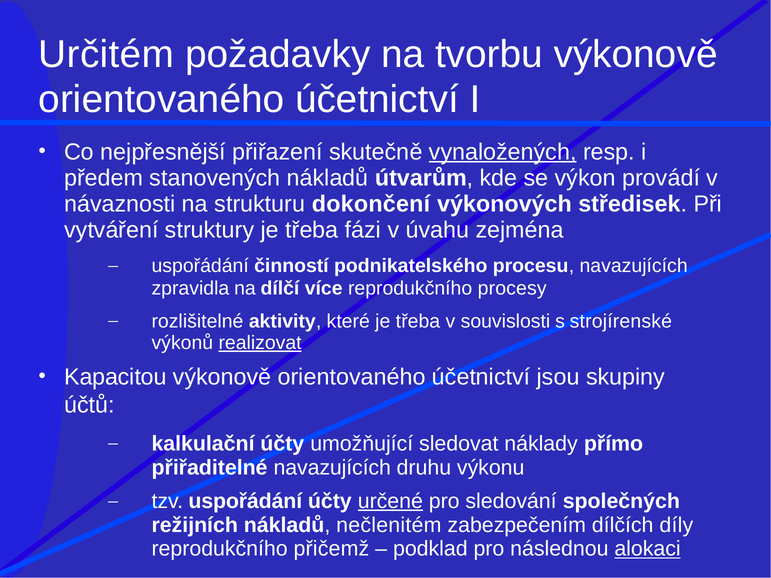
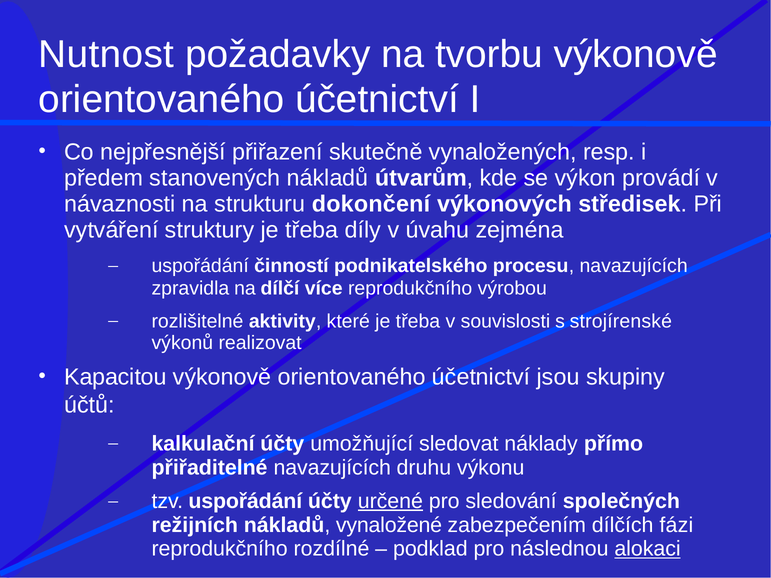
Určitém: Určitém -> Nutnost
vynaložených underline: present -> none
fázi: fázi -> díly
procesy: procesy -> výrobou
realizovat underline: present -> none
nečlenitém: nečlenitém -> vynaložené
díly: díly -> fázi
přičemž: přičemž -> rozdílné
